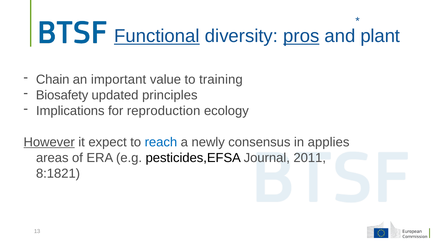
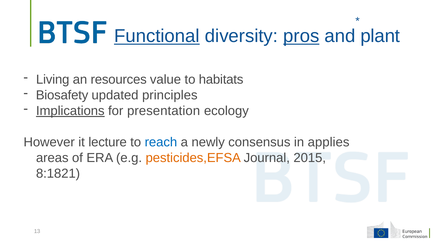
Chain: Chain -> Living
important: important -> resources
training: training -> habitats
Implications underline: none -> present
reproduction: reproduction -> presentation
However underline: present -> none
expect: expect -> lecture
pesticides,EFSA colour: black -> orange
2011: 2011 -> 2015
